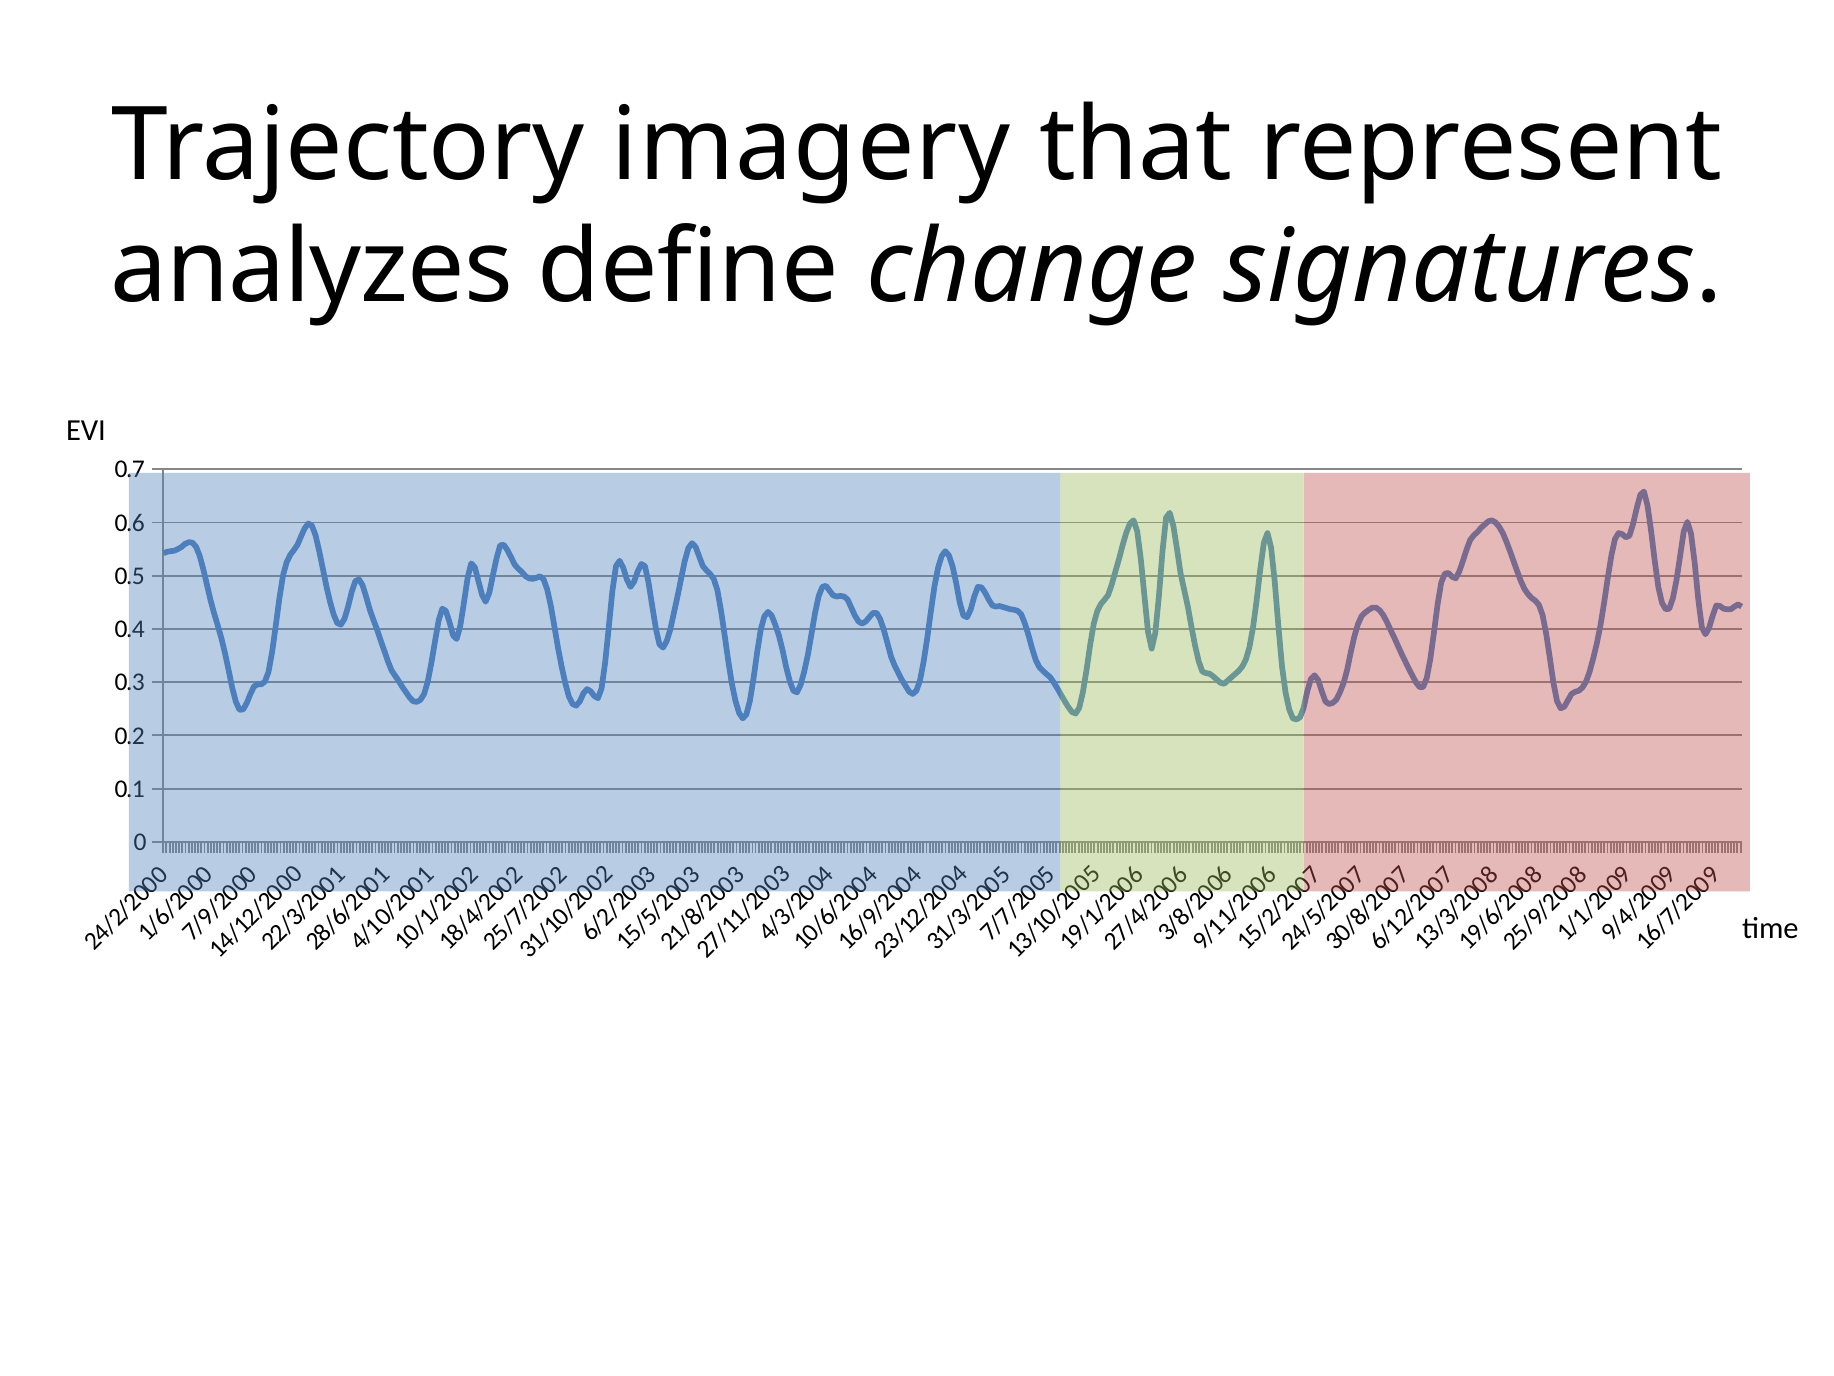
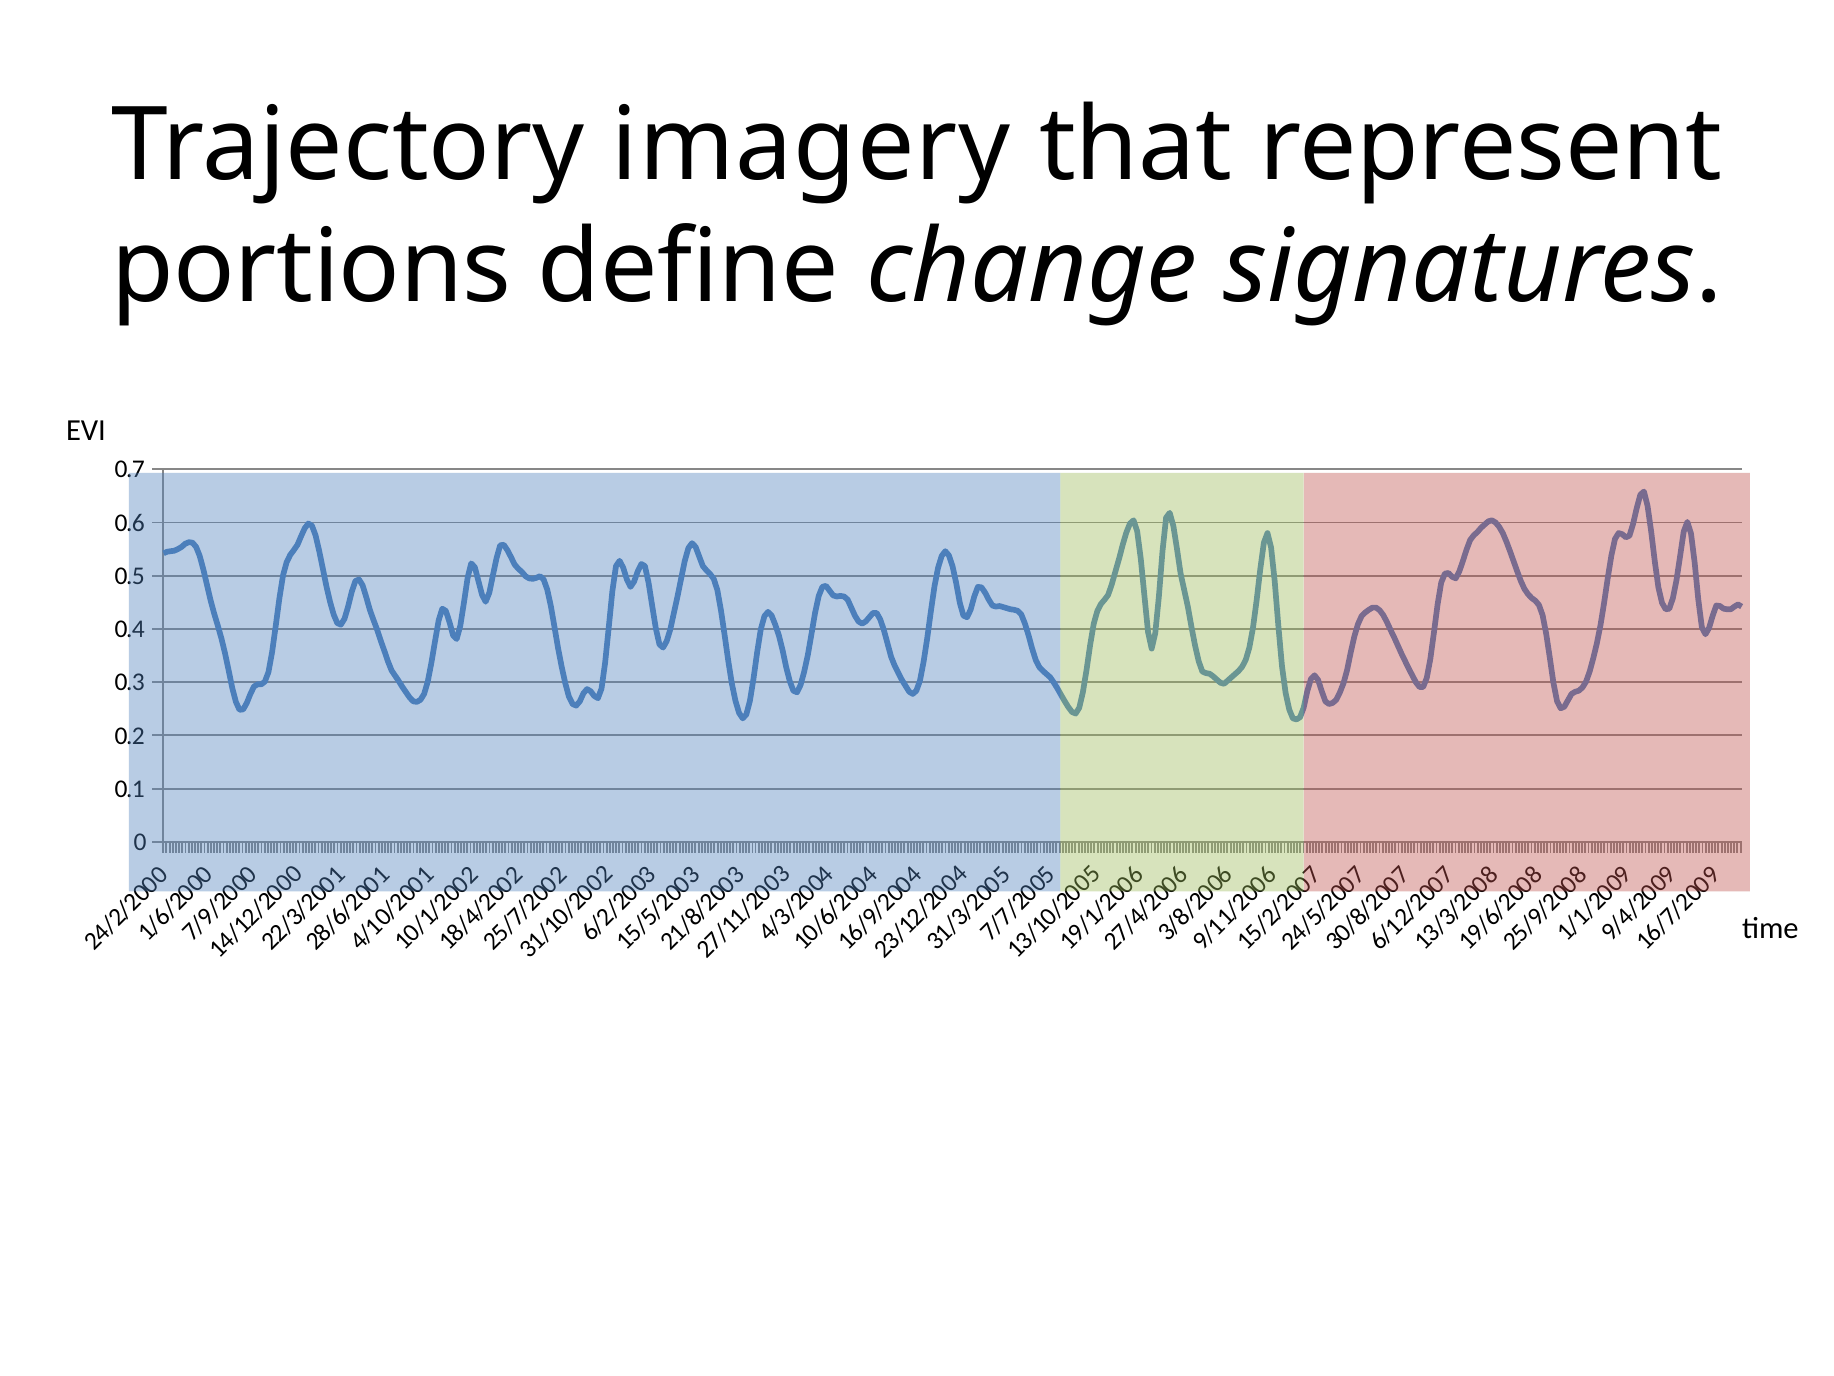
analyzes: analyzes -> portions
